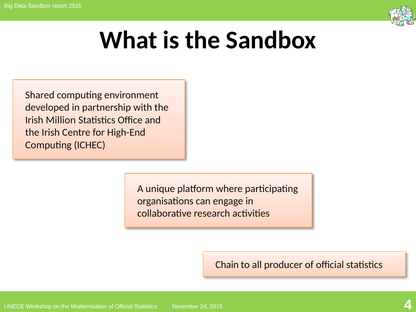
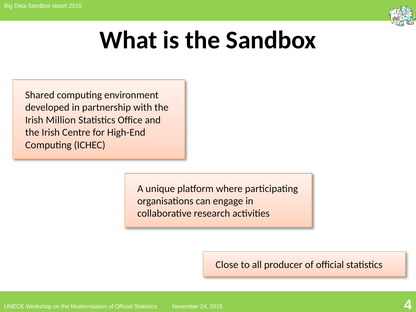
Chain: Chain -> Close
